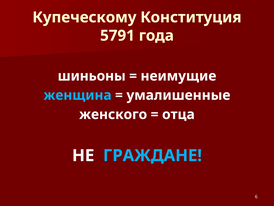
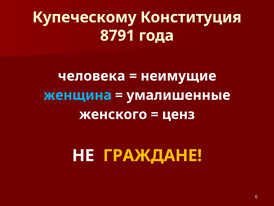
5791: 5791 -> 8791
шиньоны: шиньоны -> человека
отца: отца -> ценз
ГРАЖДАНЕ colour: light blue -> yellow
